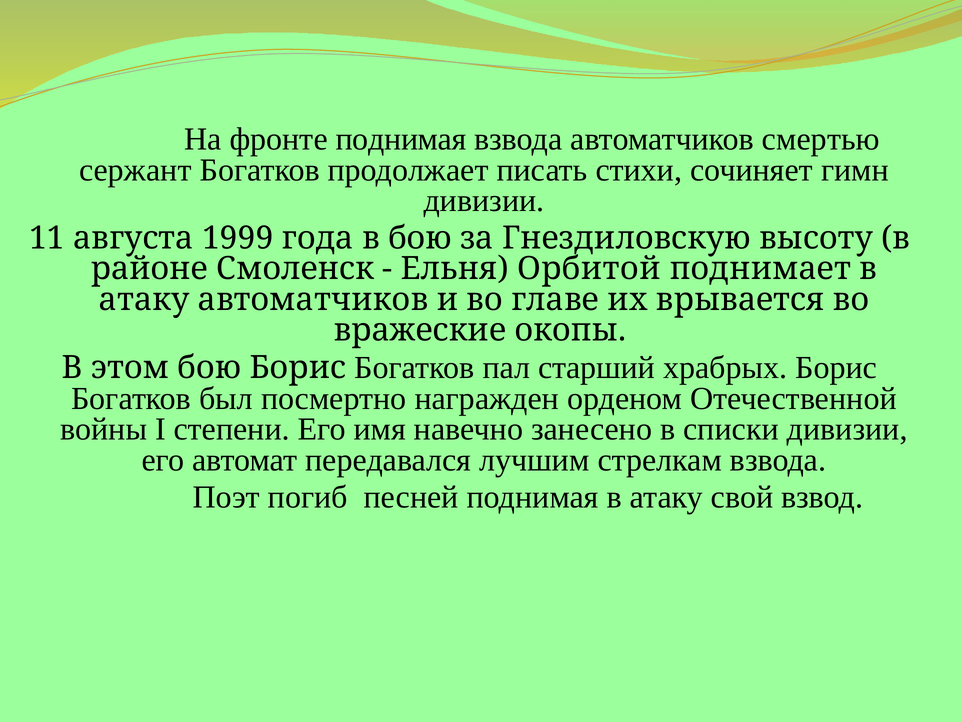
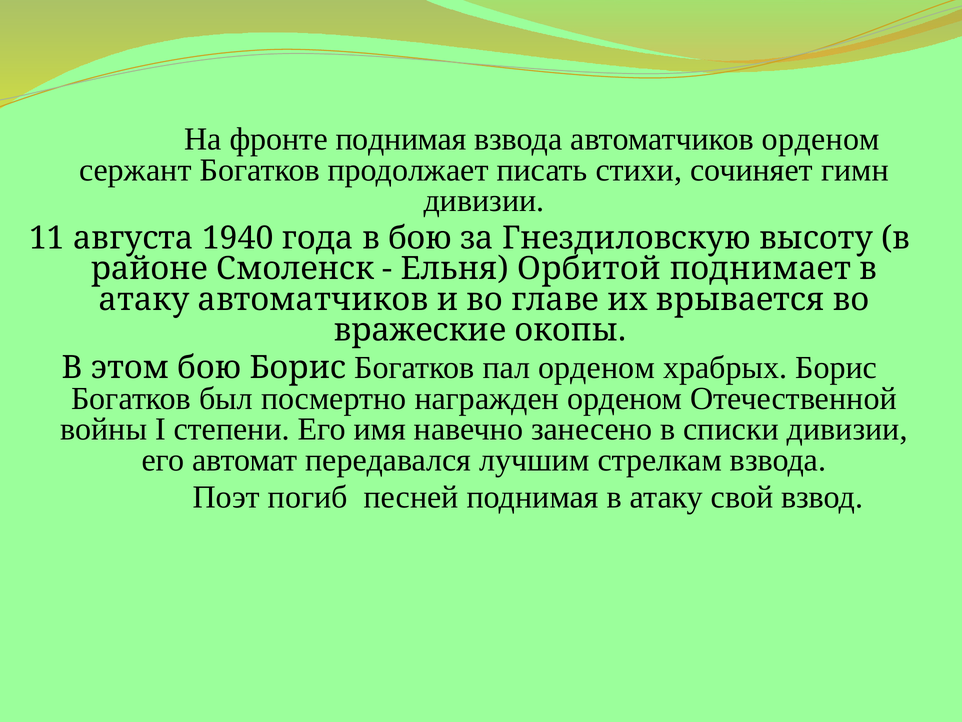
автоматчиков смертью: смертью -> орденом
1999: 1999 -> 1940
пал старший: старший -> орденом
